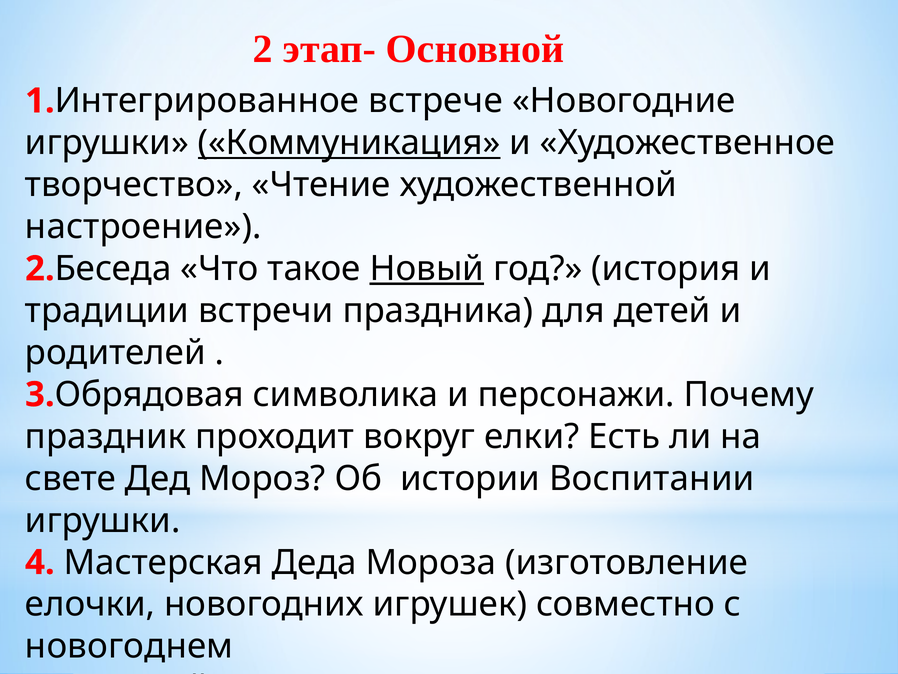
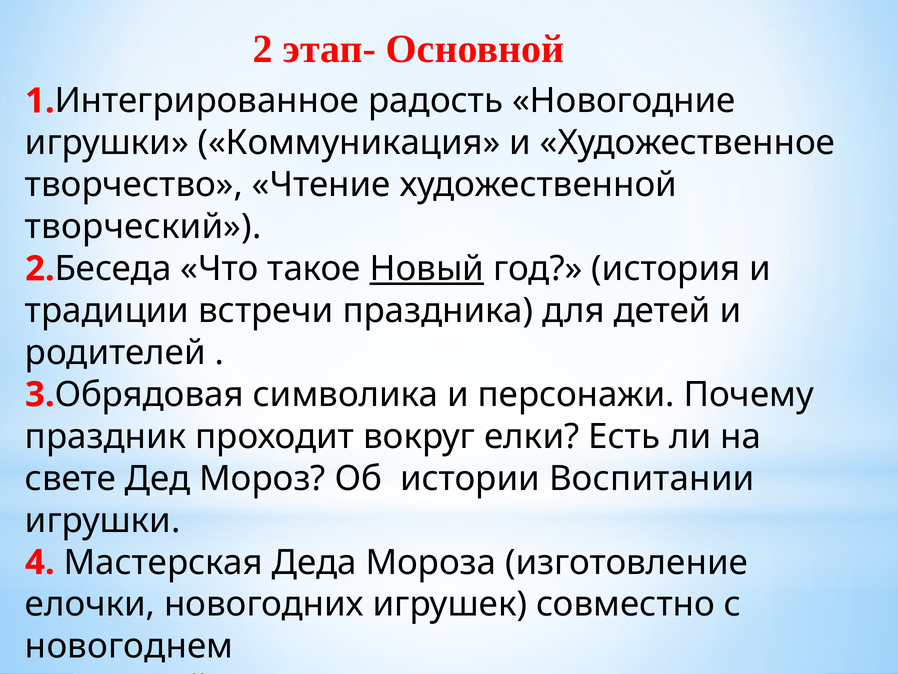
встрече: встрече -> радость
Коммуникация underline: present -> none
настроение: настроение -> творческий
